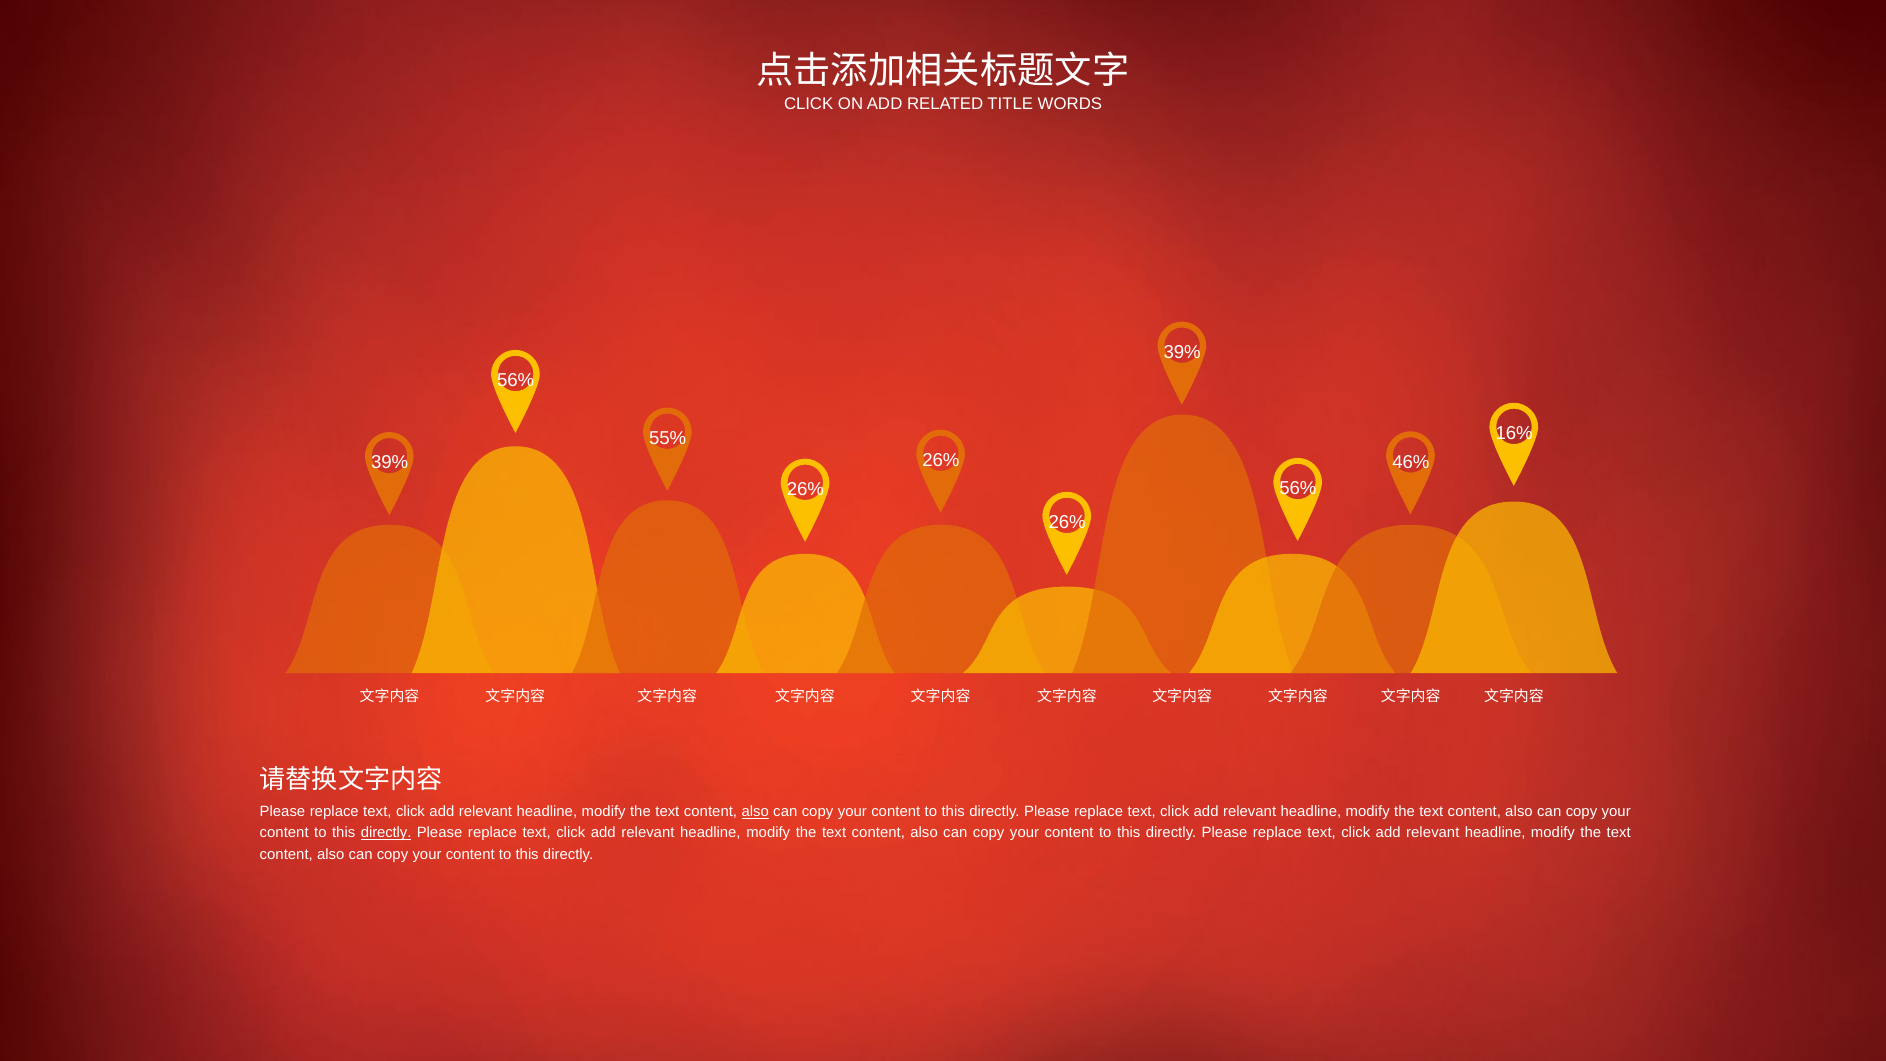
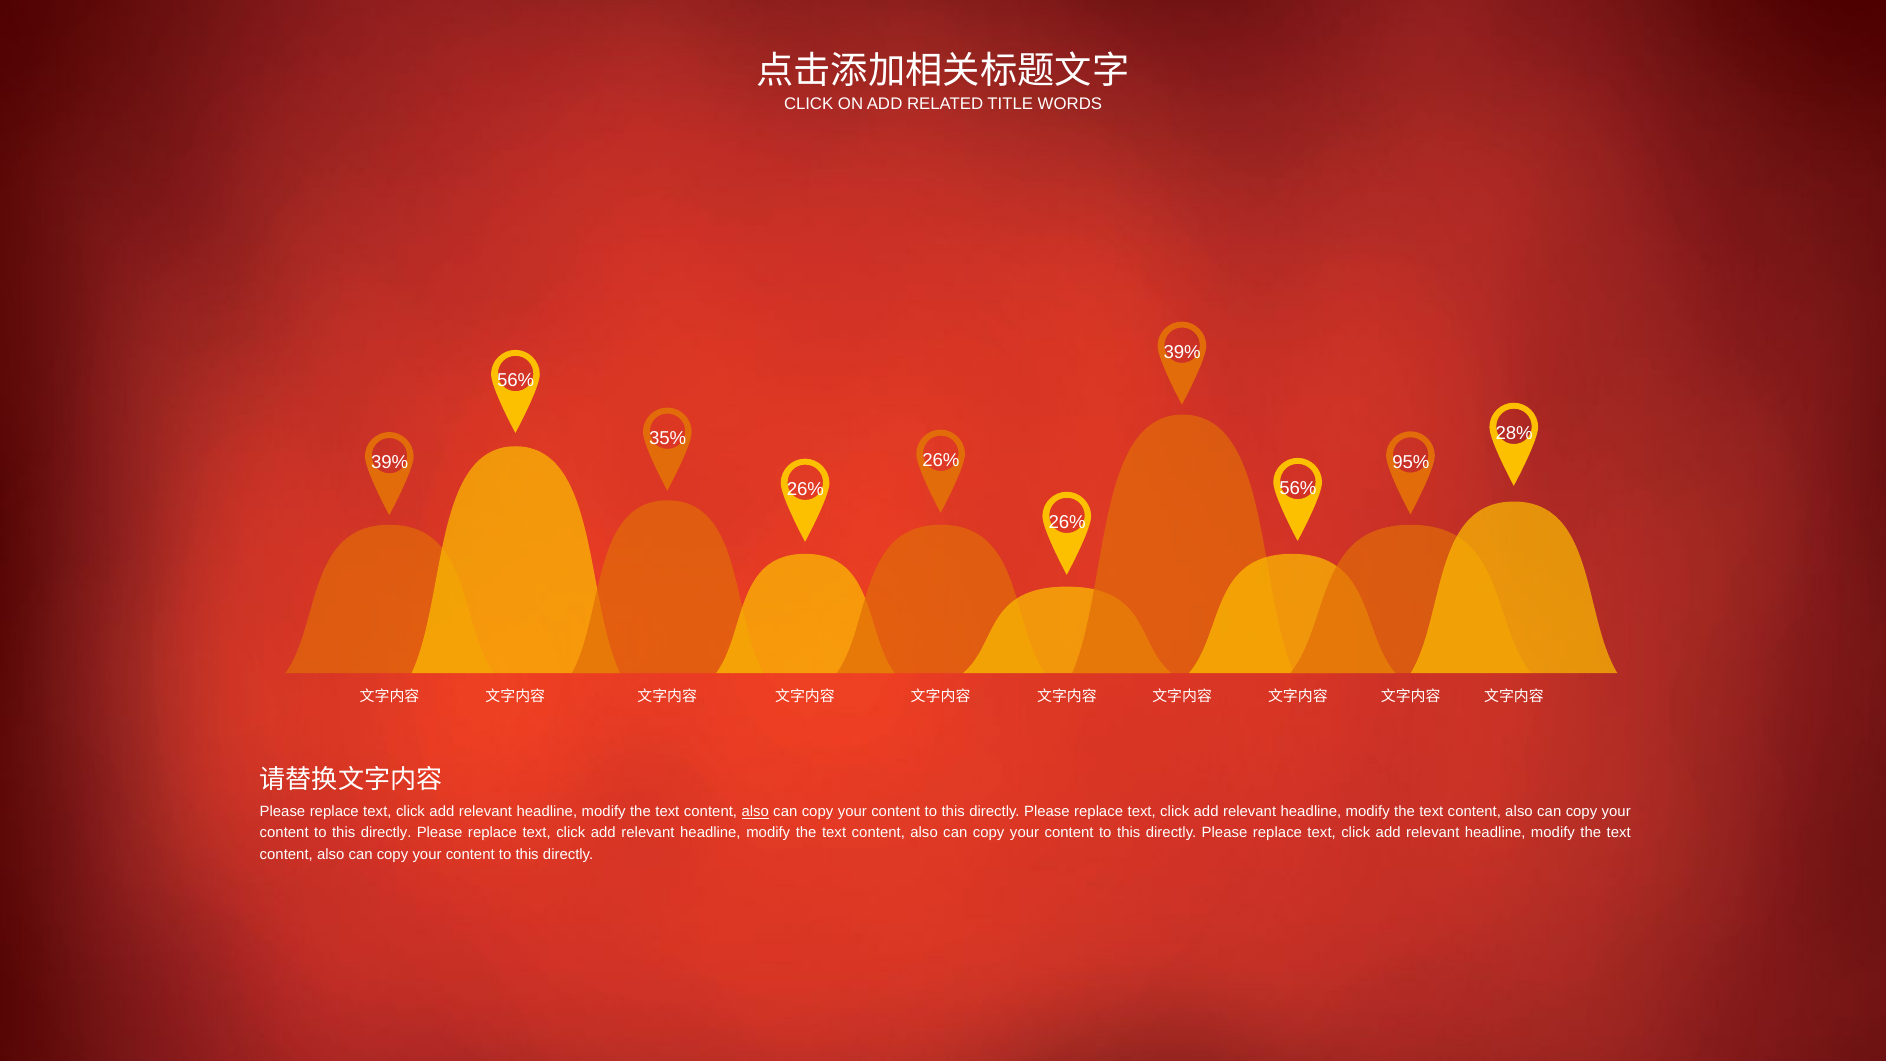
16%: 16% -> 28%
55%: 55% -> 35%
46%: 46% -> 95%
directly at (386, 833) underline: present -> none
